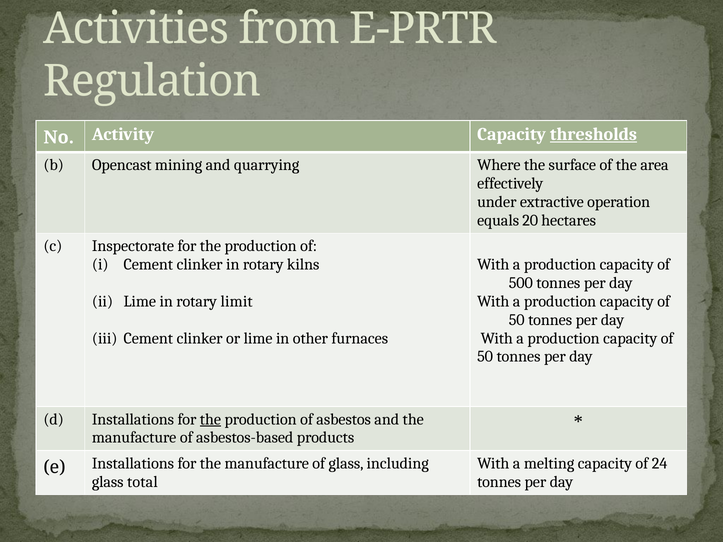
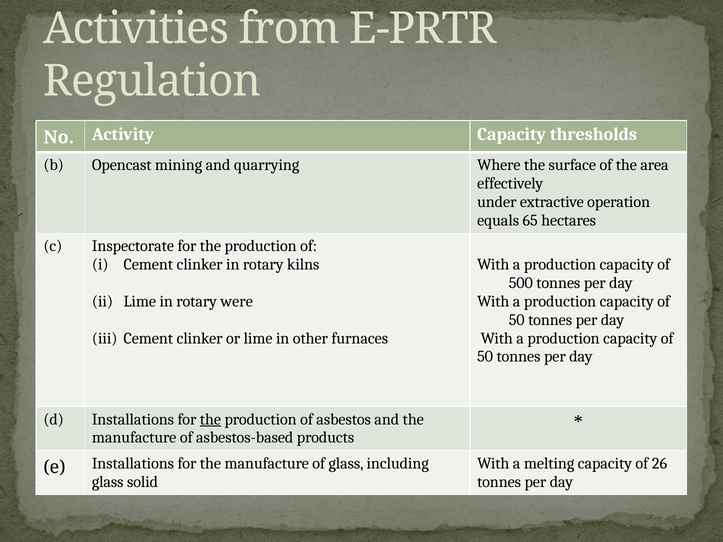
thresholds underline: present -> none
20: 20 -> 65
limit: limit -> were
24: 24 -> 26
total: total -> solid
